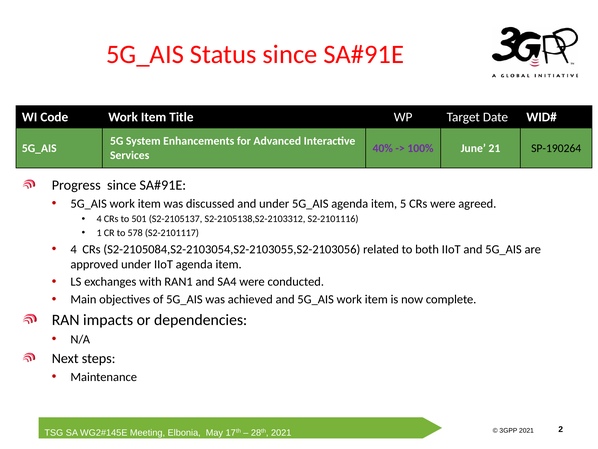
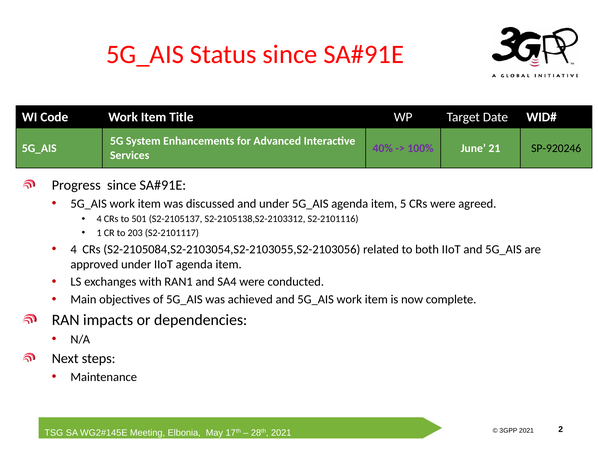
SP-190264: SP-190264 -> SP-920246
578: 578 -> 203
